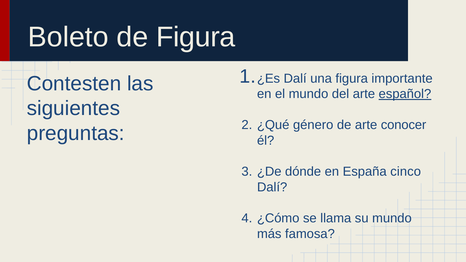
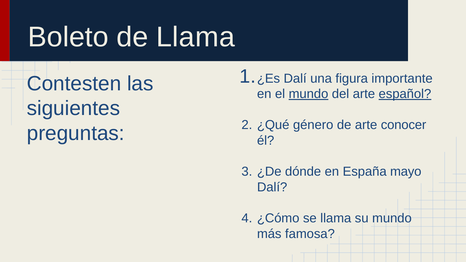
de Figura: Figura -> Llama
mundo at (308, 94) underline: none -> present
cinco: cinco -> mayo
